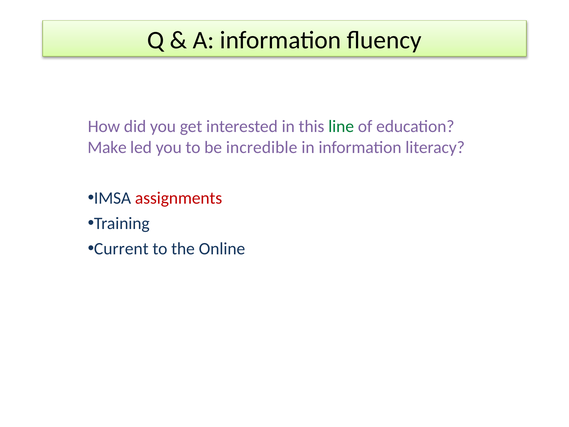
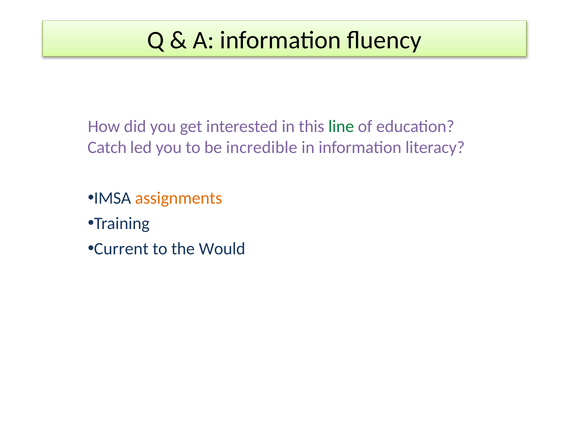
Make: Make -> Catch
assignments colour: red -> orange
Online: Online -> Would
